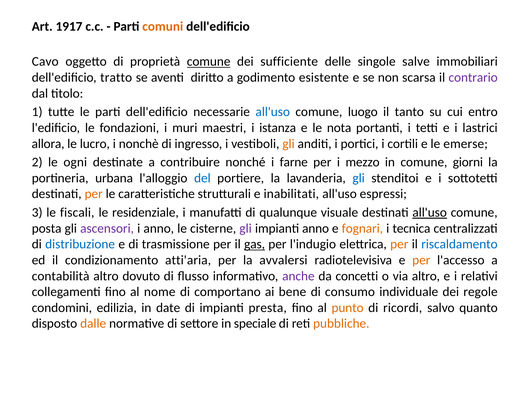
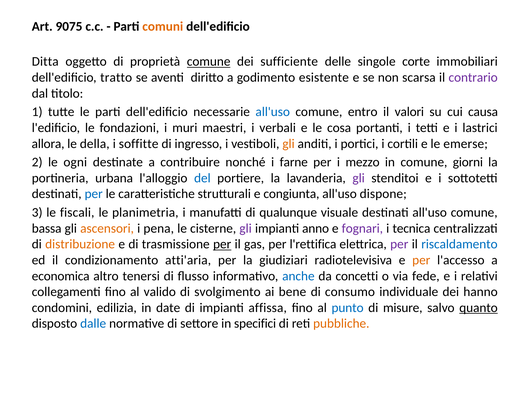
1917: 1917 -> 9075
Cavo: Cavo -> Ditta
salve: salve -> corte
luogo: luogo -> entro
tanto: tanto -> valori
entro: entro -> causa
istanza: istanza -> verbali
nota: nota -> cosa
lucro: lucro -> della
nonchè: nonchè -> soffitte
gli at (359, 178) colour: blue -> purple
per at (94, 194) colour: orange -> blue
inabilitati: inabilitati -> congiunta
espressi: espressi -> dispone
residenziale: residenziale -> planimetria
all'uso at (430, 213) underline: present -> none
posta: posta -> bassa
ascensori colour: purple -> orange
i anno: anno -> pena
fognari colour: orange -> purple
distribuzione colour: blue -> orange
per at (222, 245) underline: none -> present
gas underline: present -> none
l'indugio: l'indugio -> l'rettifica
per at (399, 245) colour: orange -> purple
avvalersi: avvalersi -> giudiziari
contabilità: contabilità -> economica
dovuto: dovuto -> tenersi
anche colour: purple -> blue
via altro: altro -> fede
nome: nome -> valido
comportano: comportano -> svolgimento
regole: regole -> hanno
presta: presta -> affissa
punto colour: orange -> blue
ricordi: ricordi -> misure
quanto underline: none -> present
dalle colour: orange -> blue
speciale: speciale -> specifici
